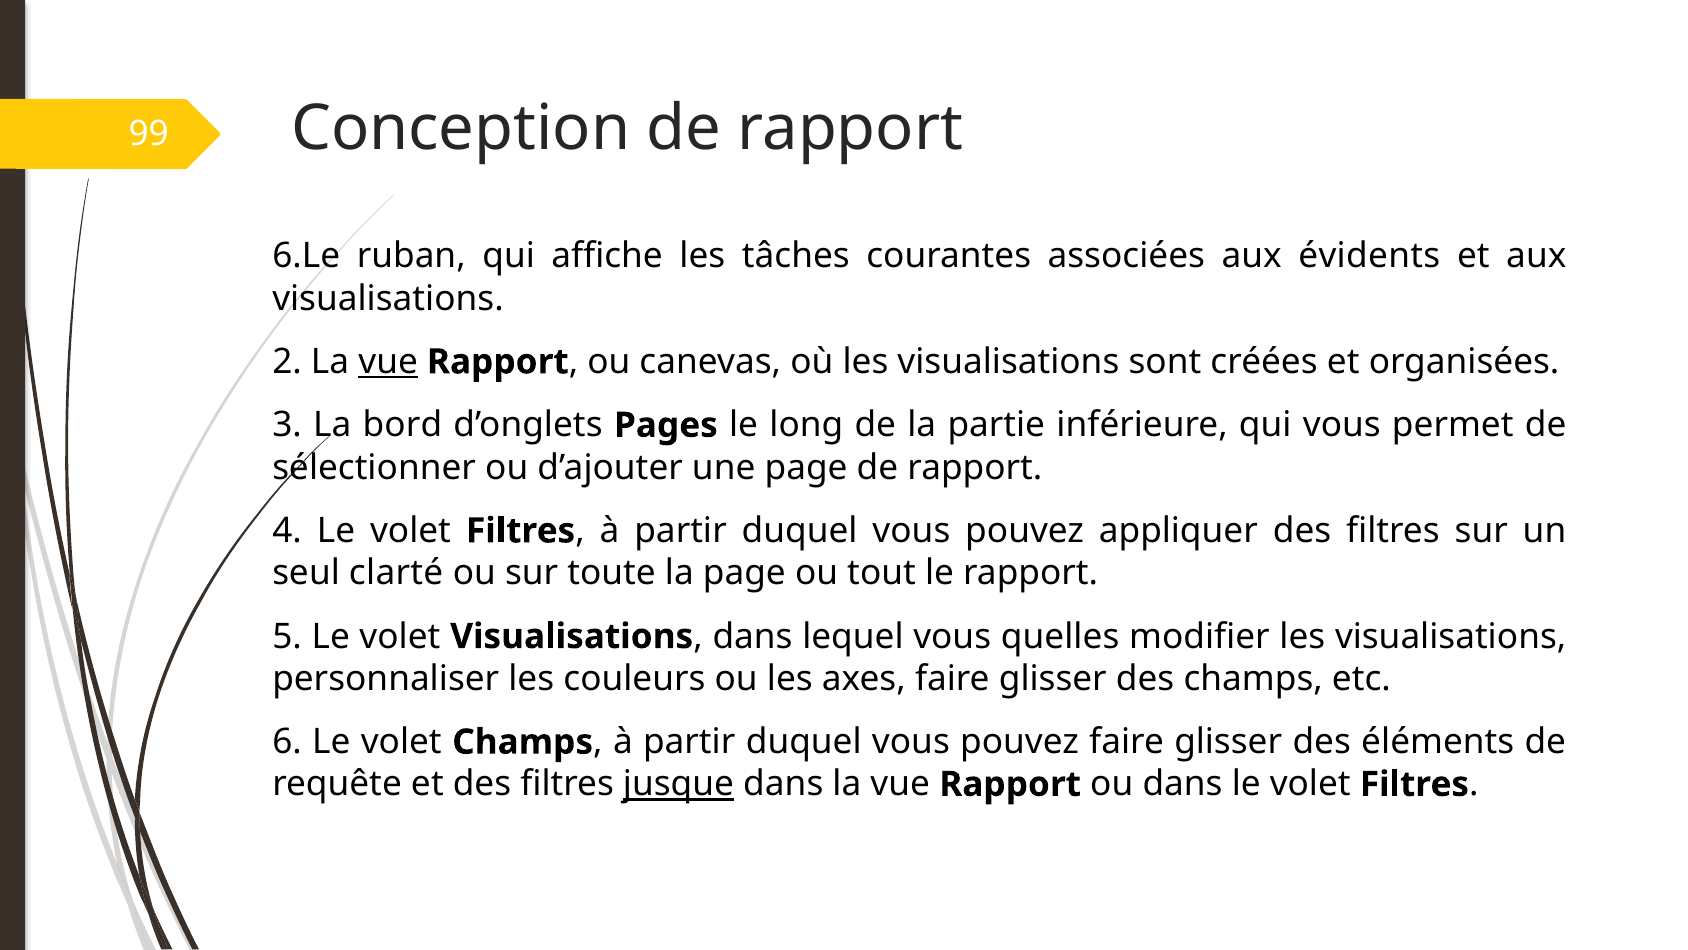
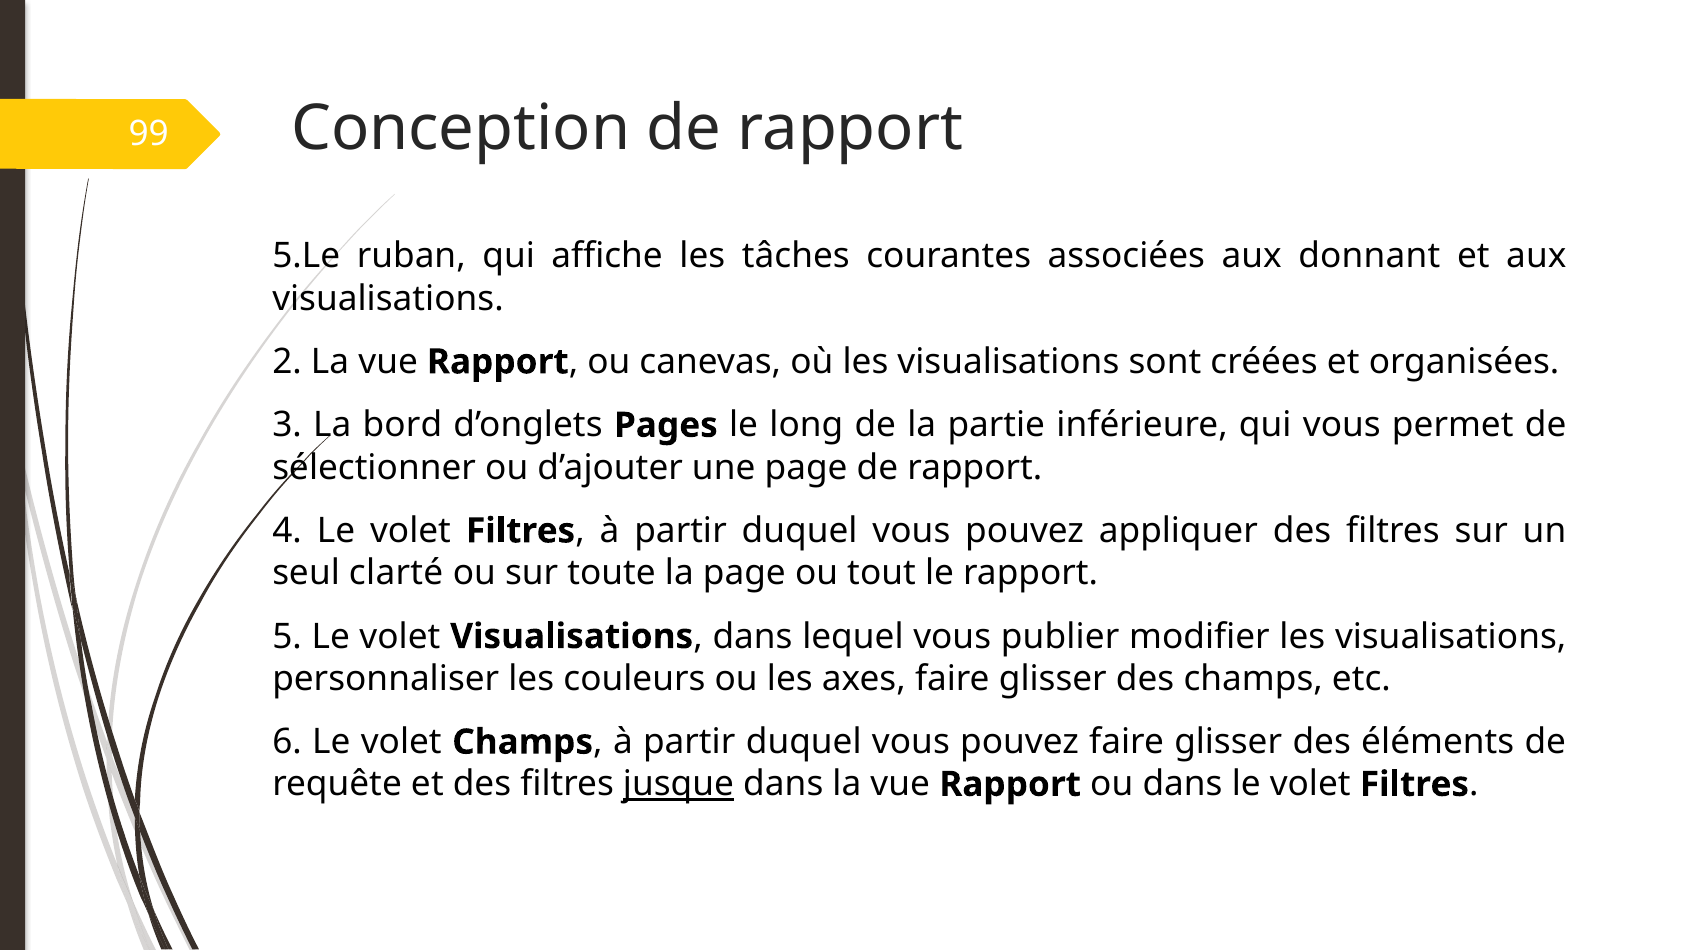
6.Le: 6.Le -> 5.Le
évidents: évidents -> donnant
vue at (388, 362) underline: present -> none
quelles: quelles -> publier
